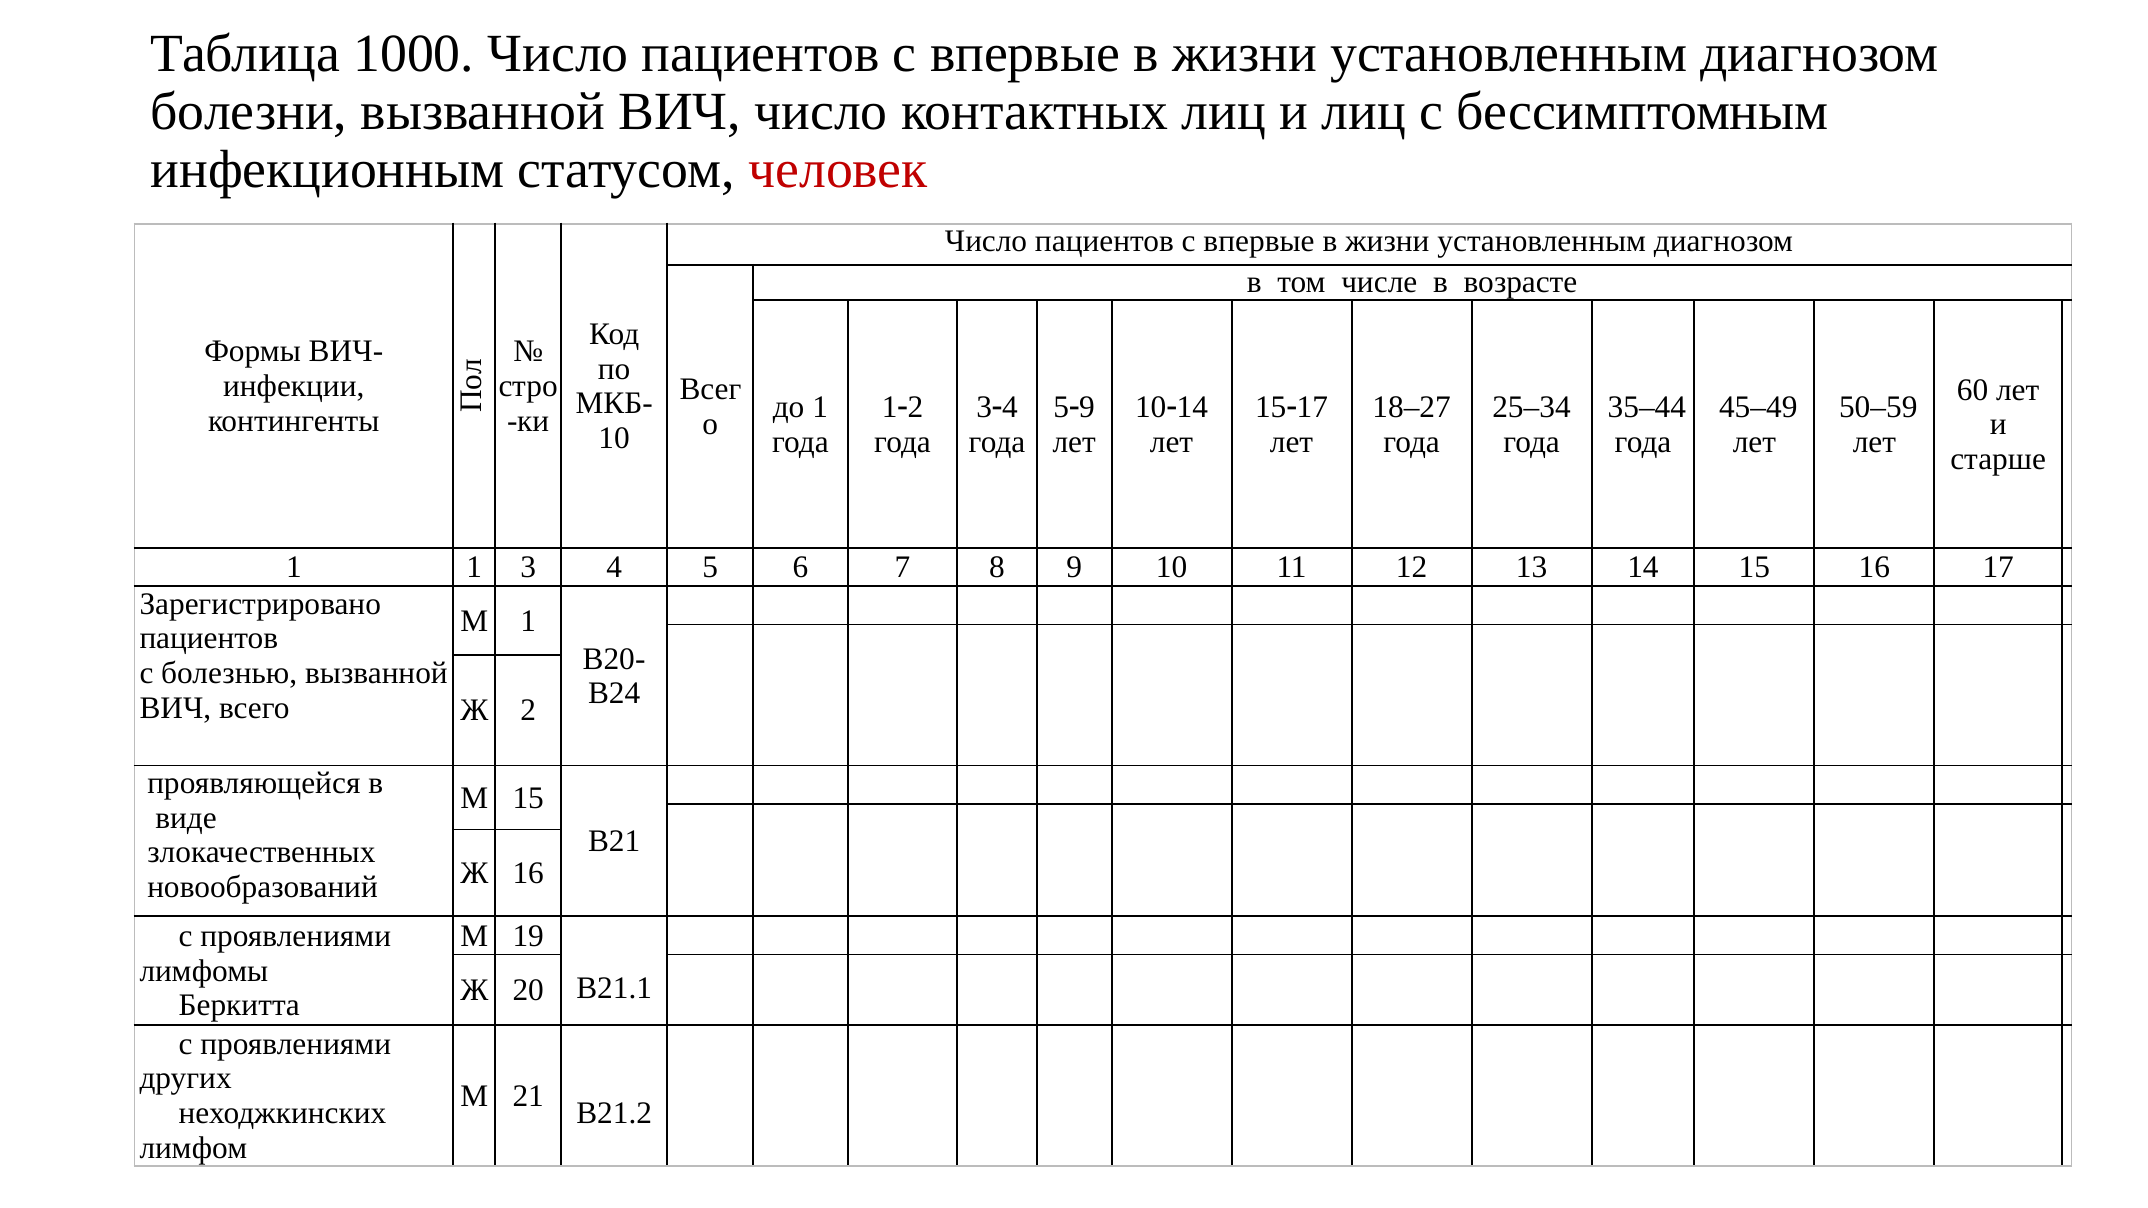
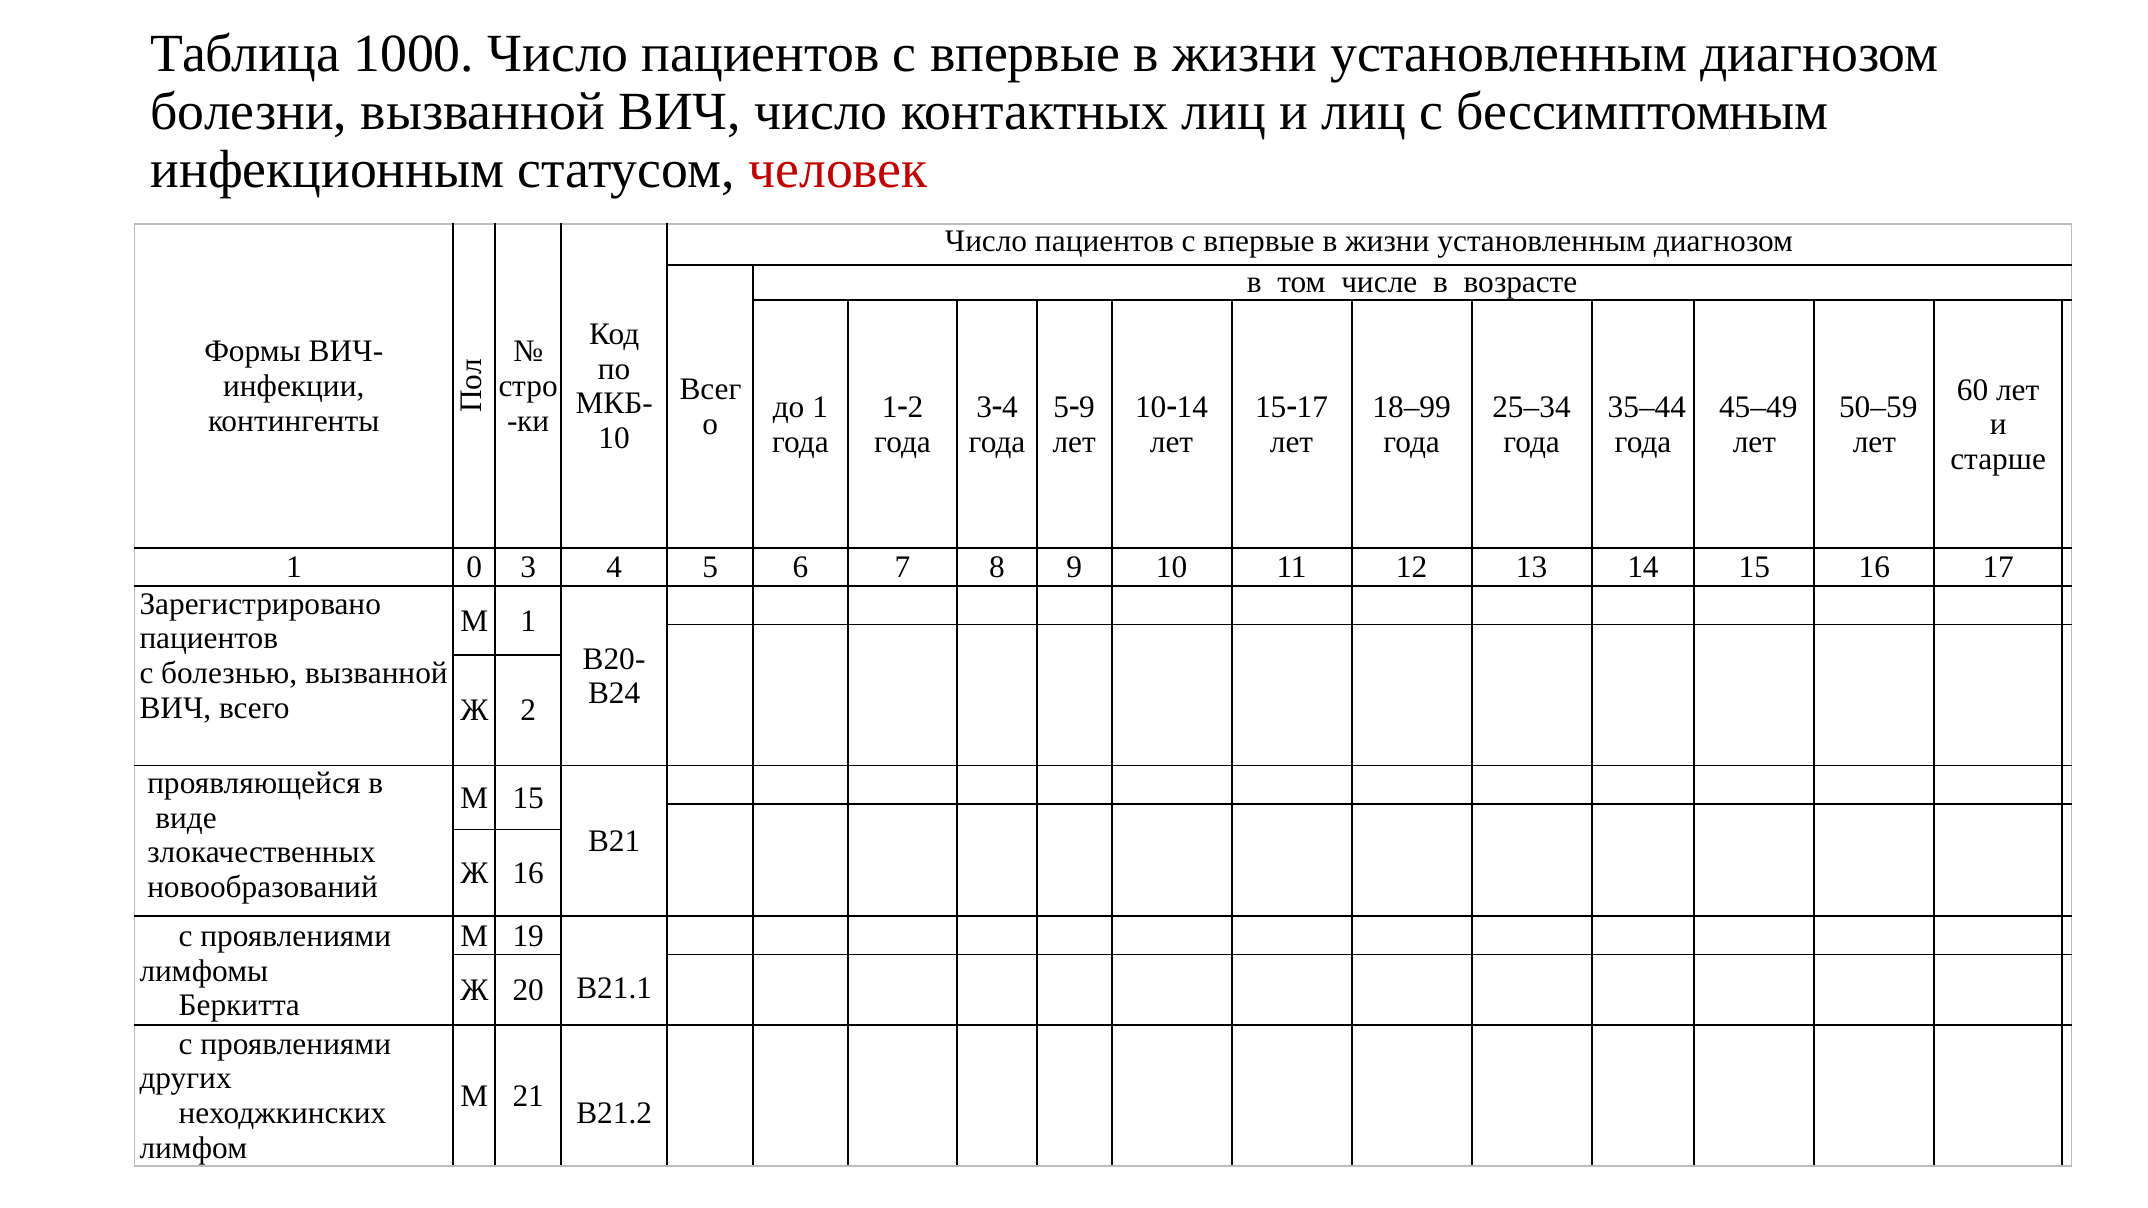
18–27: 18–27 -> 18–99
1 1: 1 -> 0
